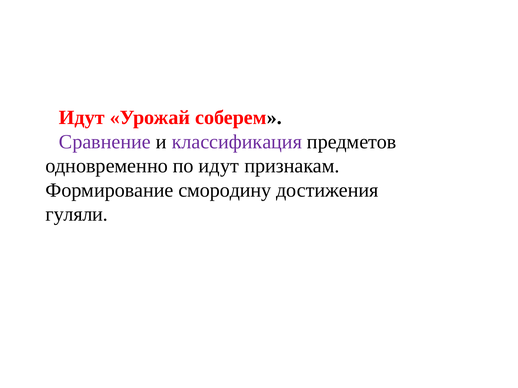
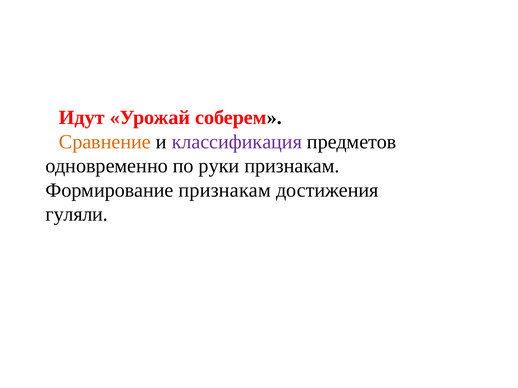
Сравнение colour: purple -> orange
по идут: идут -> руки
Формирование смородину: смородину -> признакам
